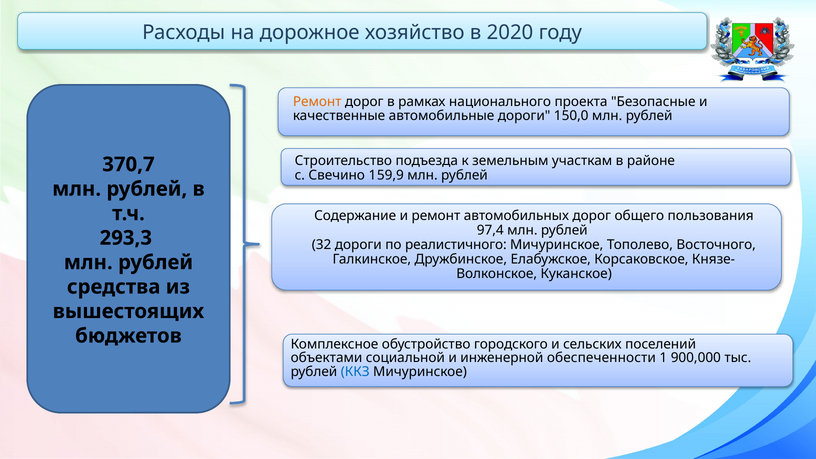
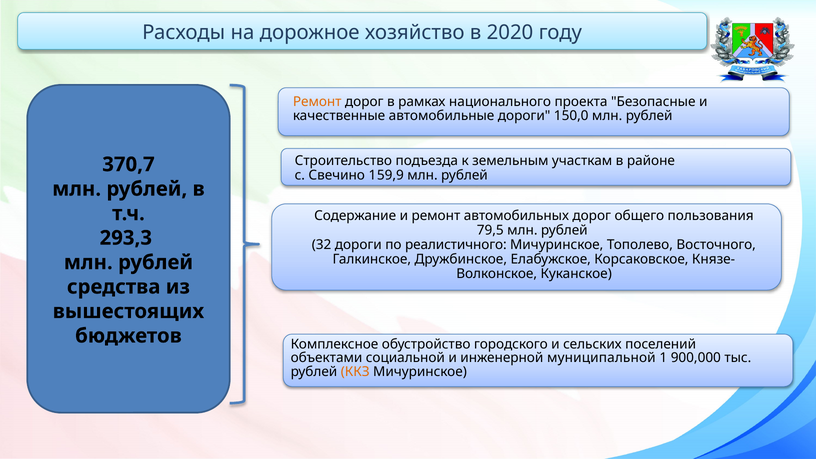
97,4: 97,4 -> 79,5
обеспеченности: обеспеченности -> муниципальной
ККЗ colour: blue -> orange
